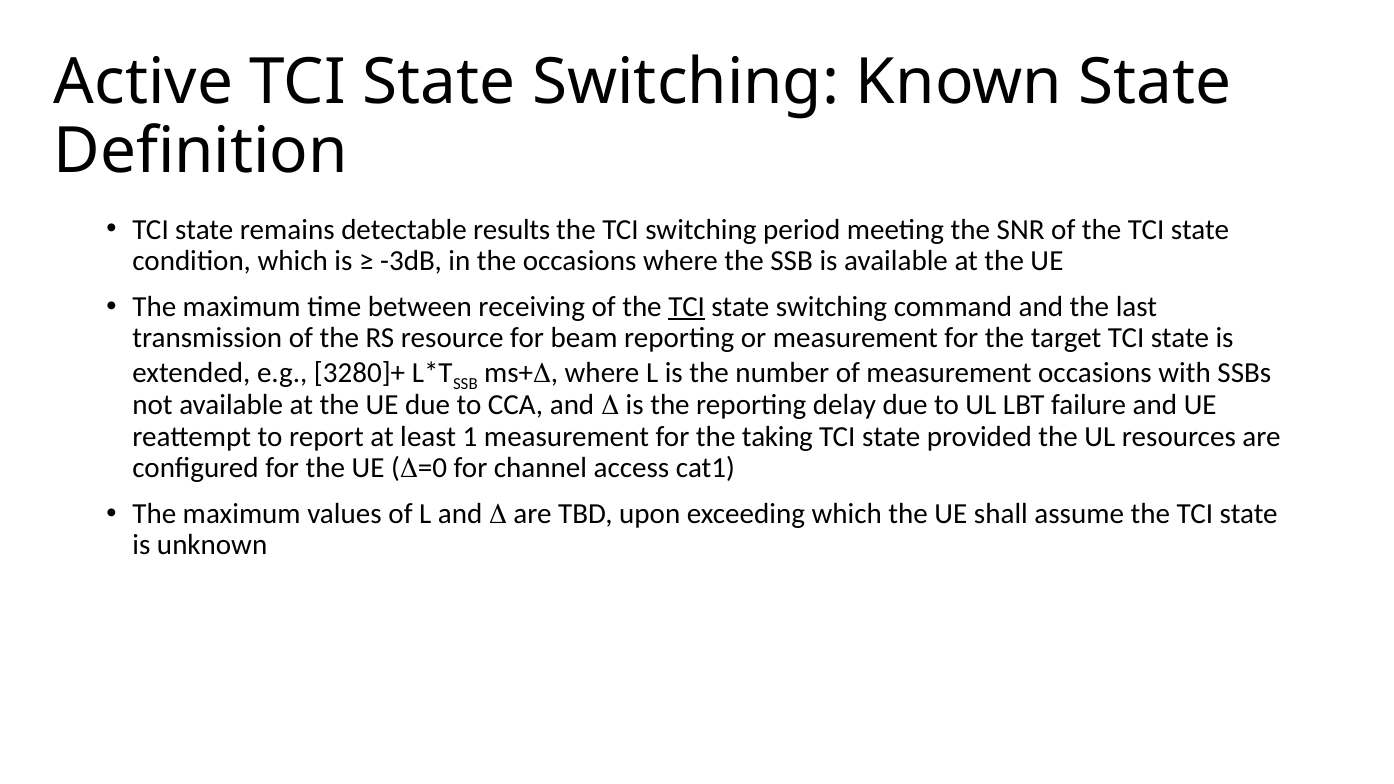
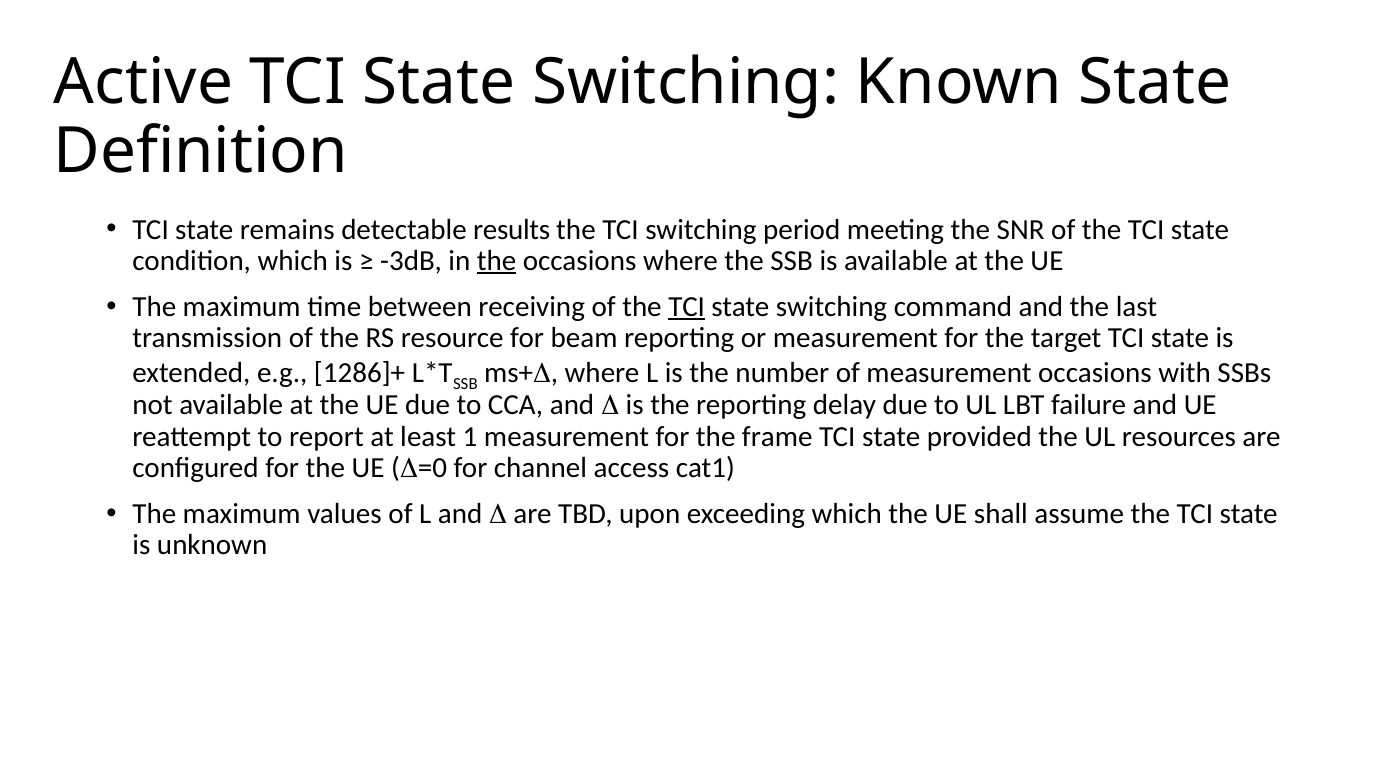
the at (497, 261) underline: none -> present
3280]+: 3280]+ -> 1286]+
taking: taking -> frame
